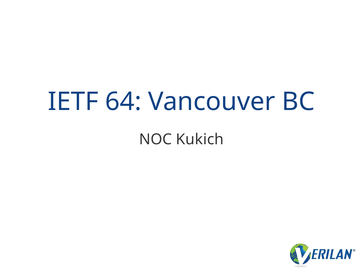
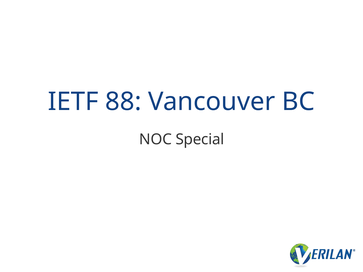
64: 64 -> 88
Kukich: Kukich -> Special
